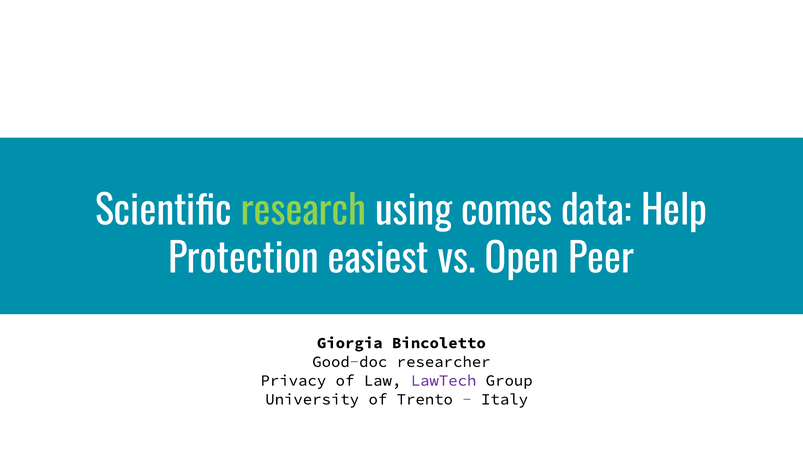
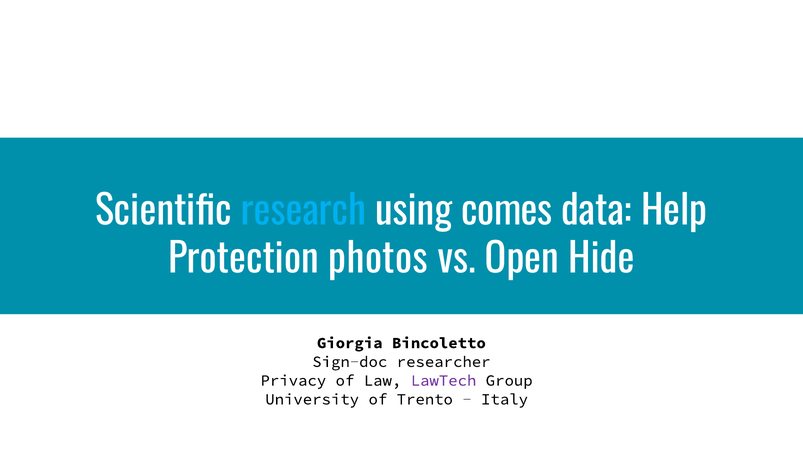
research colour: light green -> light blue
easiest: easiest -> photos
Peer: Peer -> Hide
Good-doc: Good-doc -> Sign-doc
